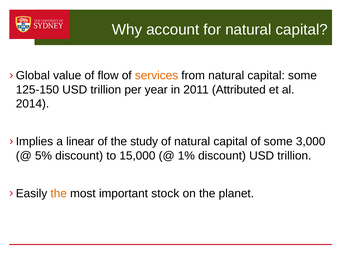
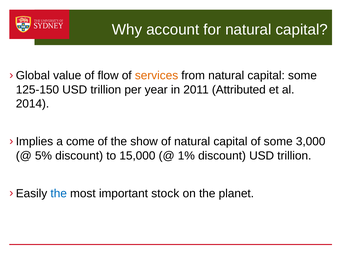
linear: linear -> come
study: study -> show
the at (59, 193) colour: orange -> blue
